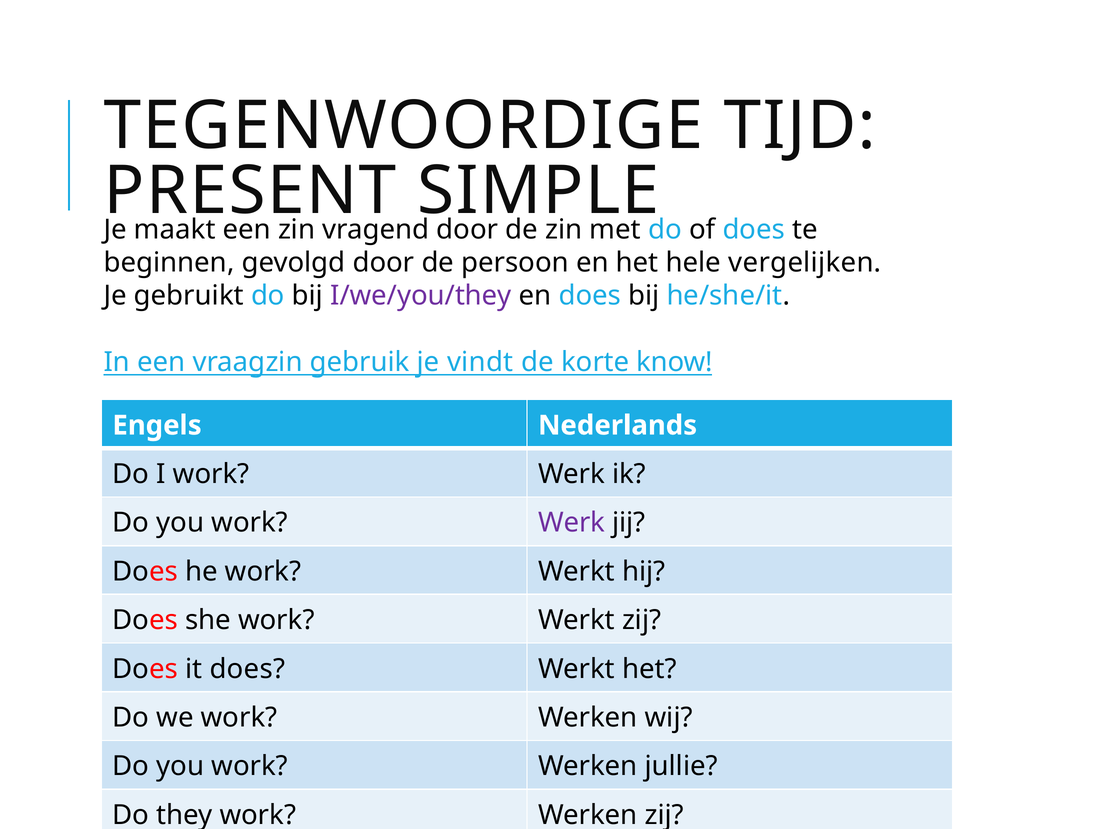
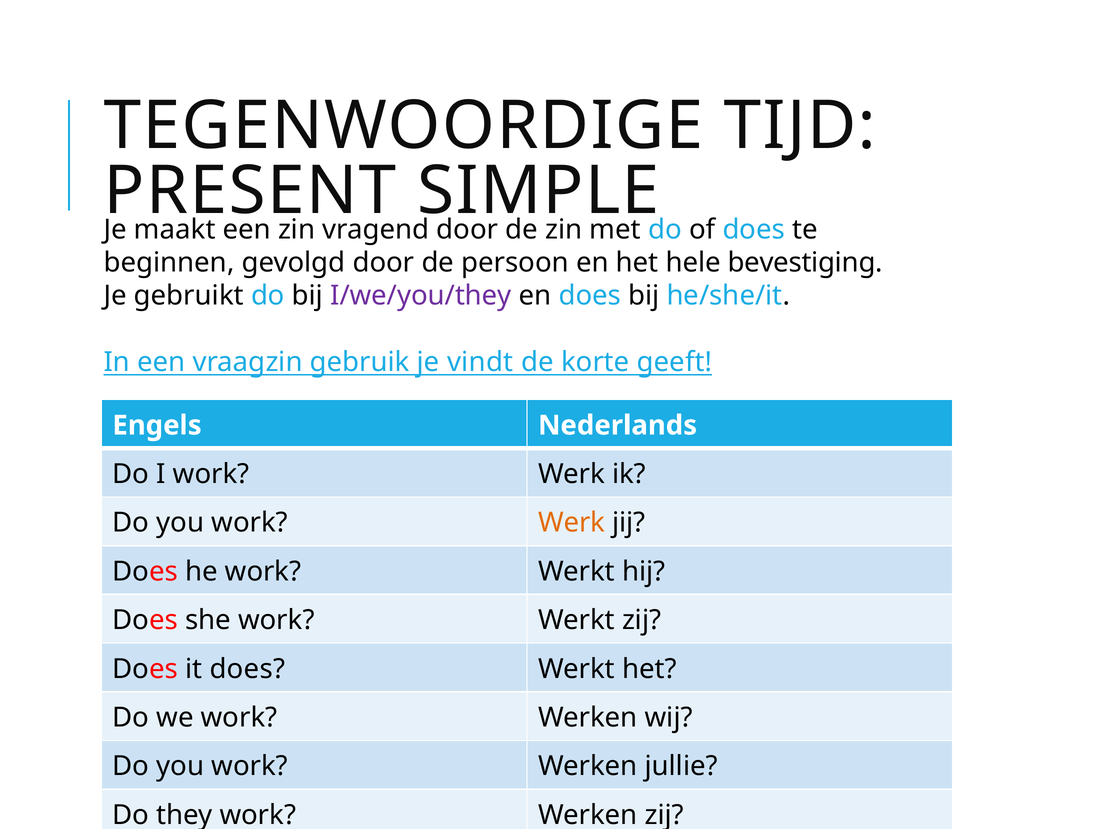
vergelijken: vergelijken -> bevestiging
know: know -> geeft
Werk at (572, 523) colour: purple -> orange
